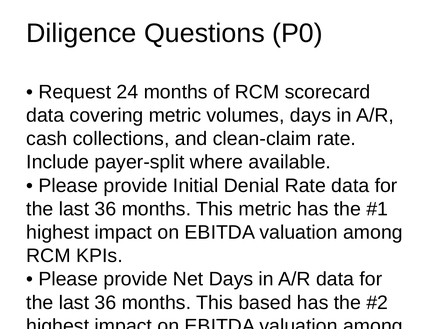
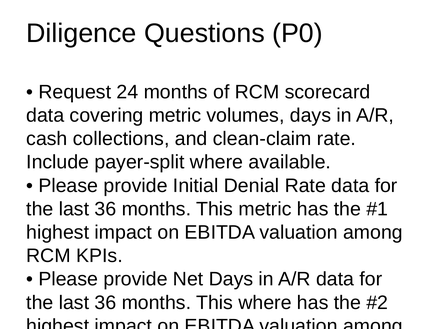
This based: based -> where
